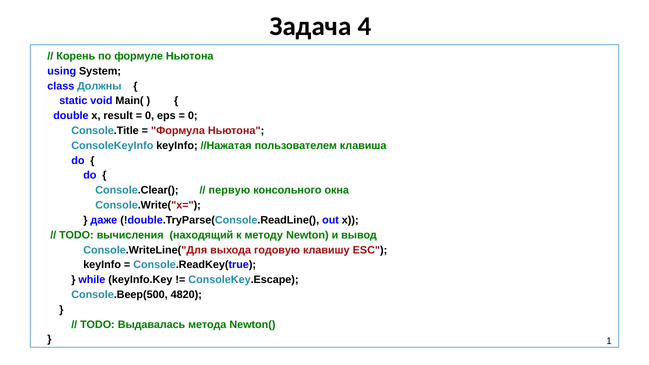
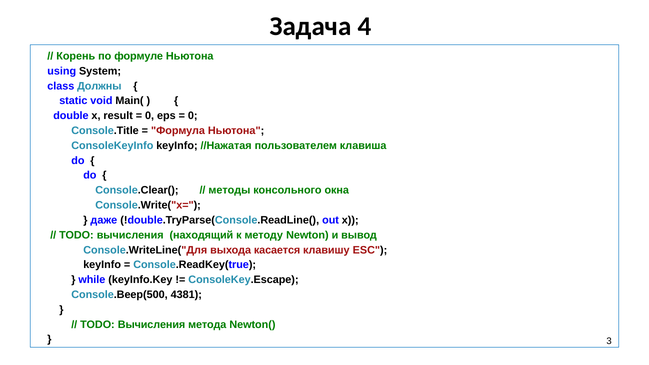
первую: первую -> методы
годовую: годовую -> касается
4820: 4820 -> 4381
Выдавалась at (152, 325): Выдавалась -> Вычисления
1: 1 -> 3
